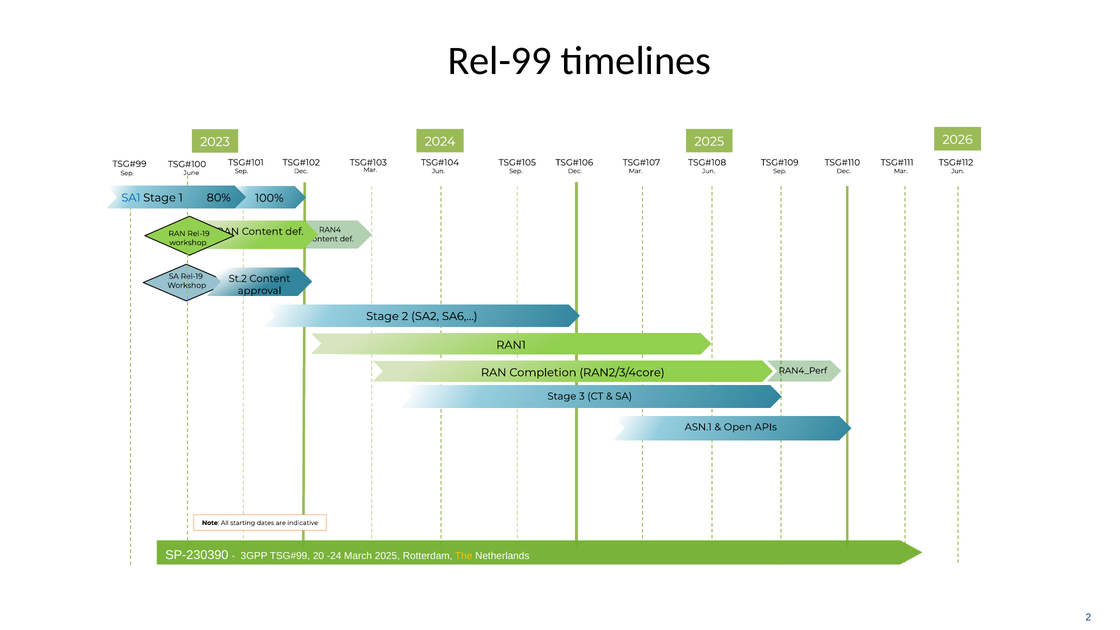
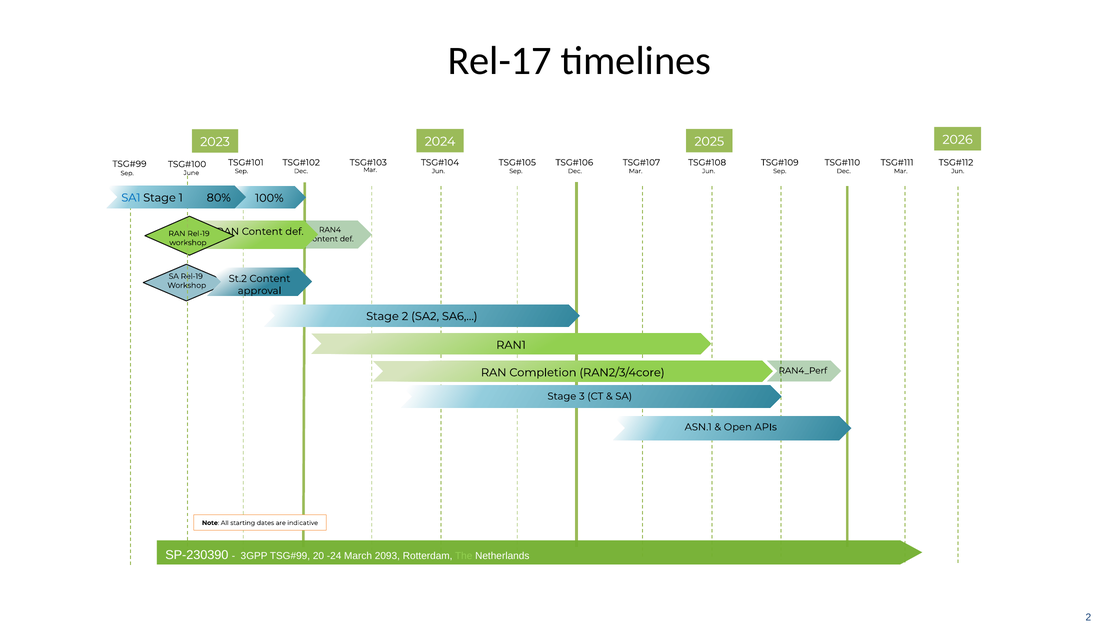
Rel-99: Rel-99 -> Rel-17
March 2025: 2025 -> 2093
The colour: yellow -> light green
